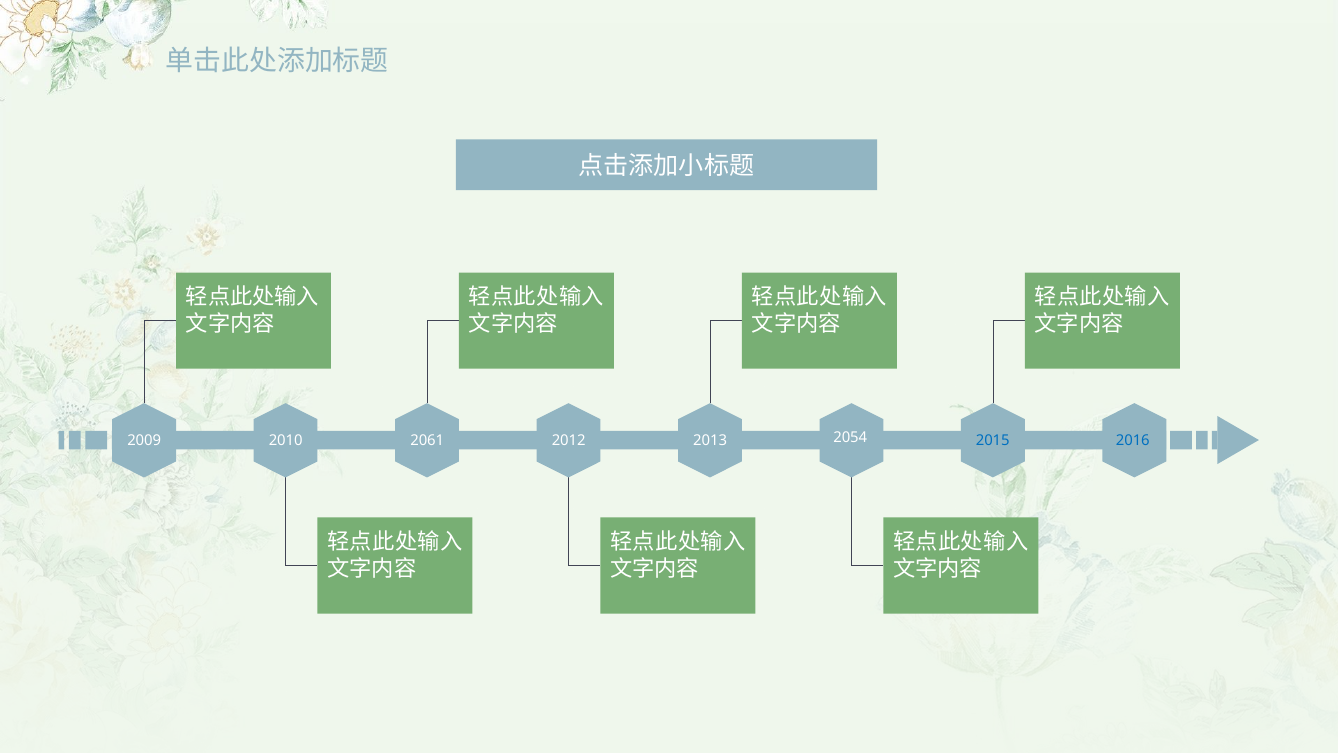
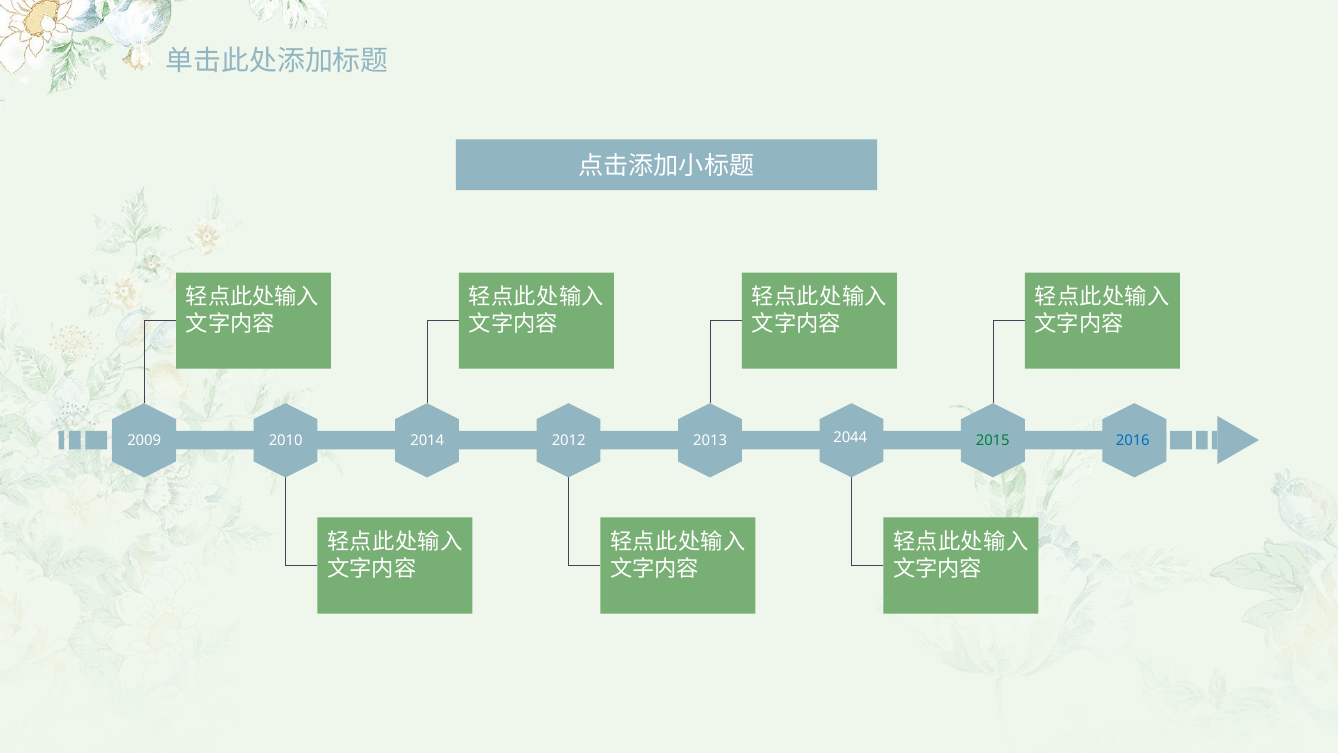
2054: 2054 -> 2044
2061: 2061 -> 2014
2015 colour: blue -> green
